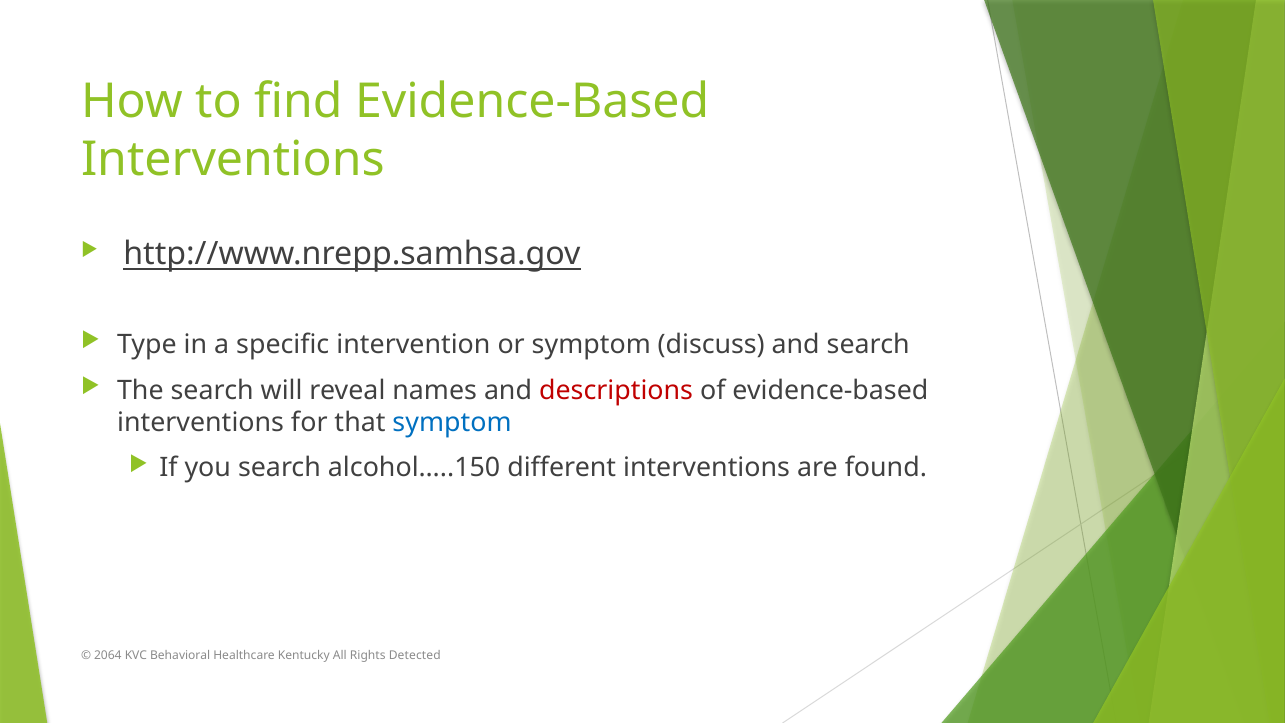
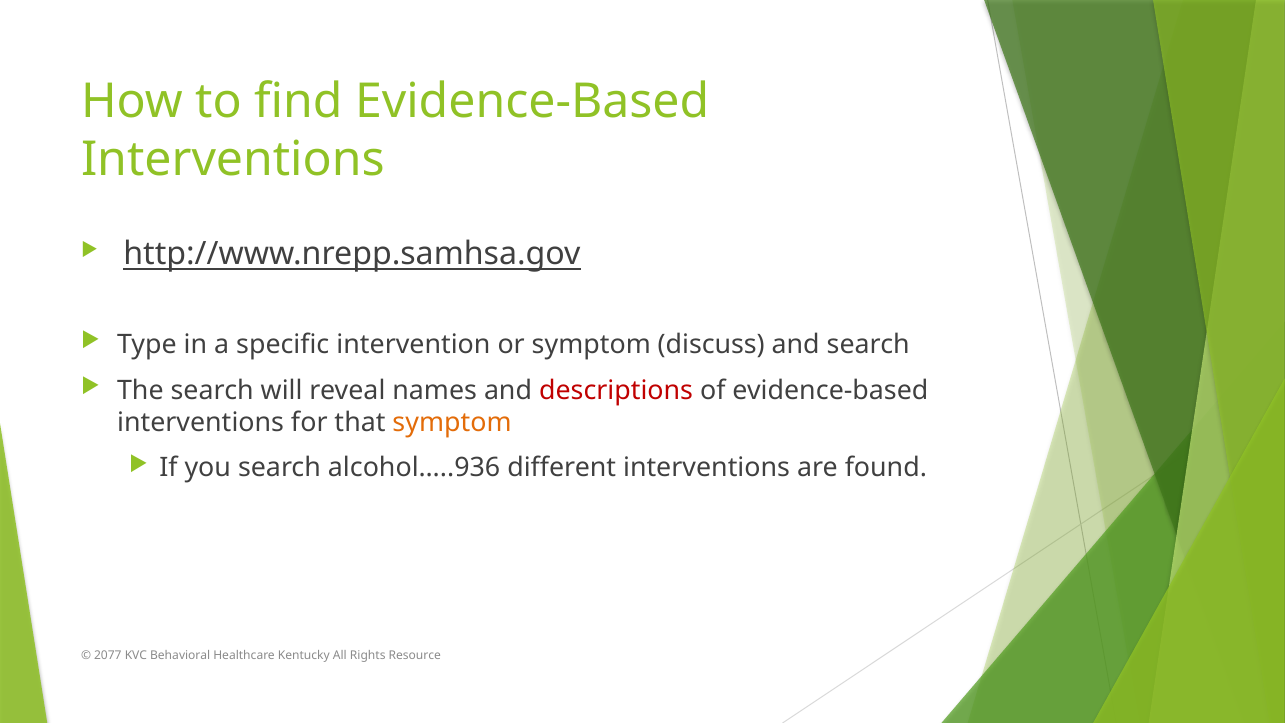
symptom at (452, 422) colour: blue -> orange
alcohol…..150: alcohol…..150 -> alcohol…..936
2064: 2064 -> 2077
Detected: Detected -> Resource
